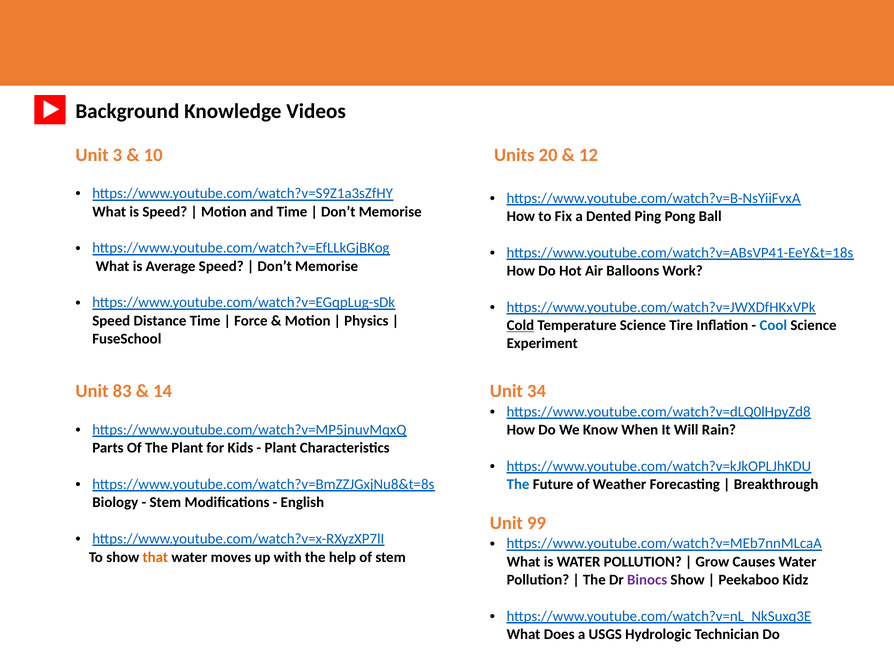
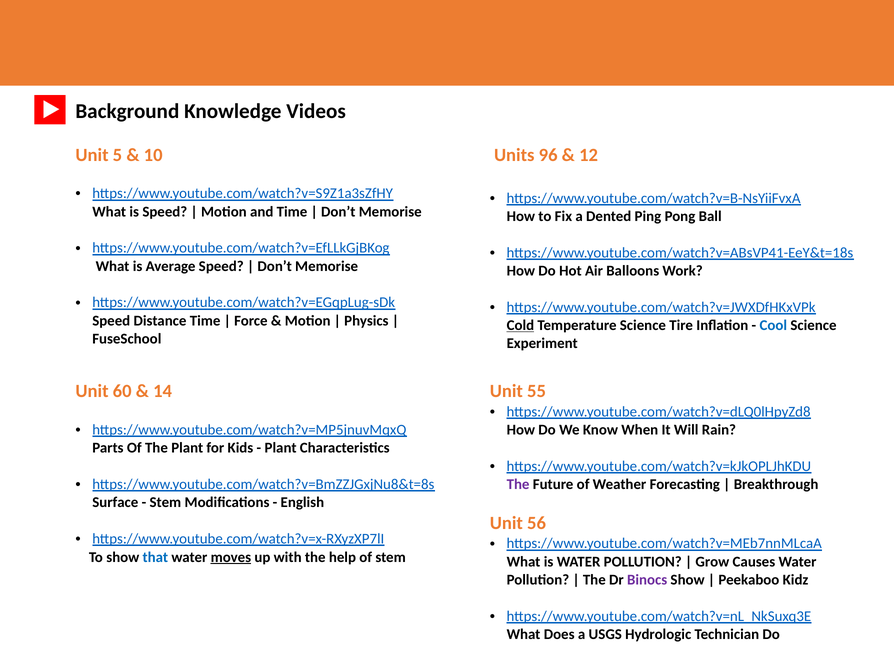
3: 3 -> 5
20: 20 -> 96
83: 83 -> 60
34: 34 -> 55
The at (518, 484) colour: blue -> purple
Biology: Biology -> Surface
99: 99 -> 56
that colour: orange -> blue
moves underline: none -> present
